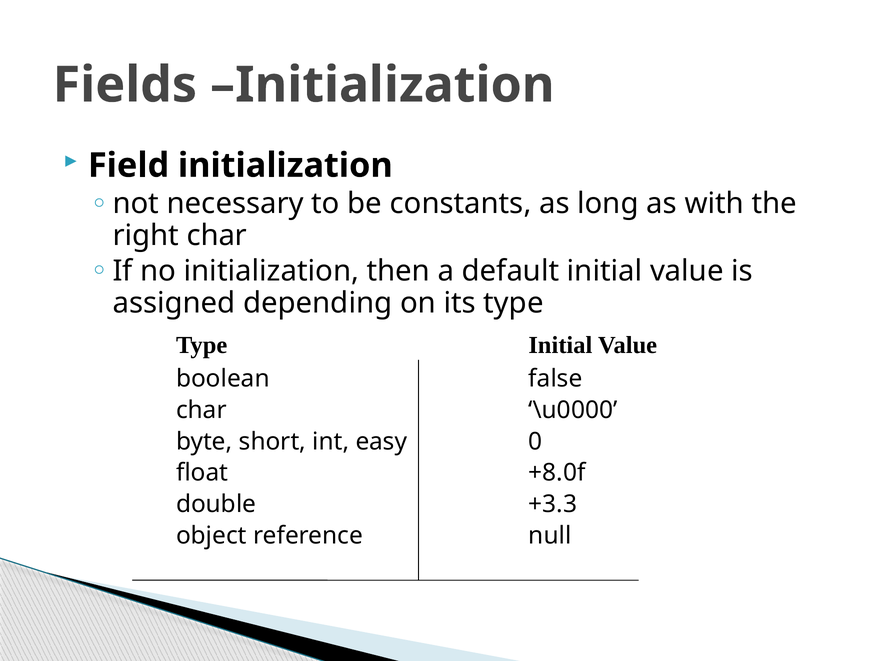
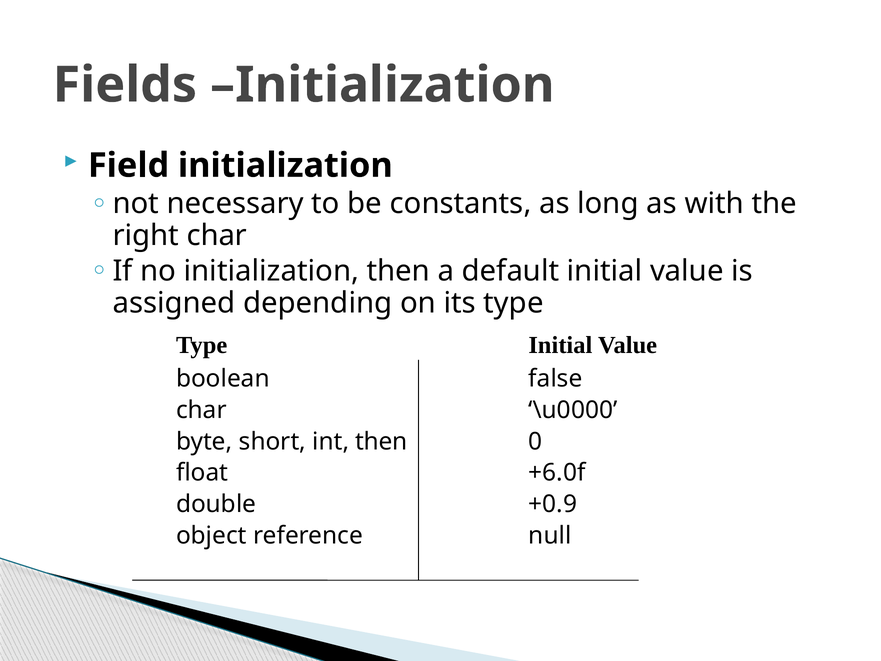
int easy: easy -> then
+8.0f: +8.0f -> +6.0f
+3.3: +3.3 -> +0.9
